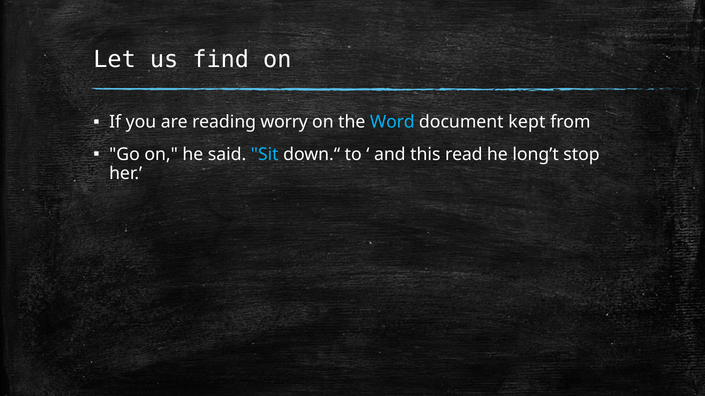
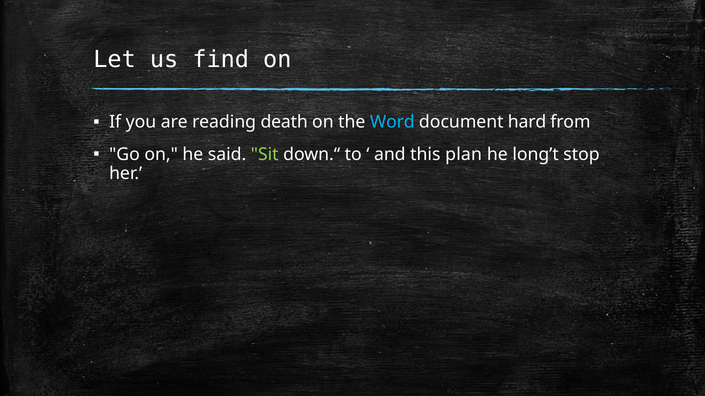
worry: worry -> death
kept: kept -> hard
Sit colour: light blue -> light green
read: read -> plan
